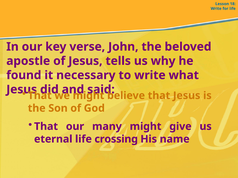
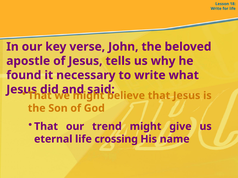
many: many -> trend
